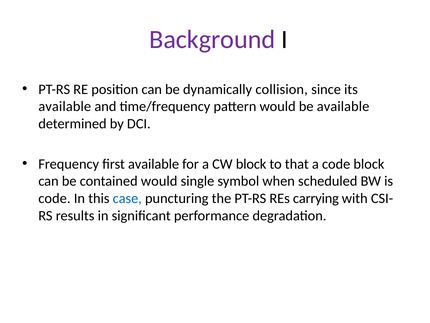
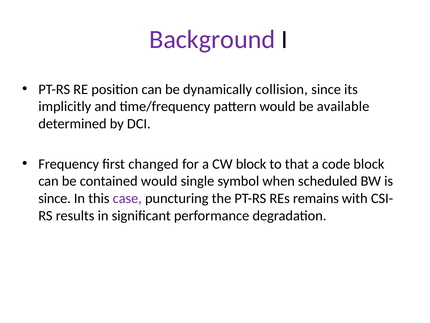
available at (65, 106): available -> implicitly
first available: available -> changed
code at (54, 198): code -> since
case colour: blue -> purple
carrying: carrying -> remains
